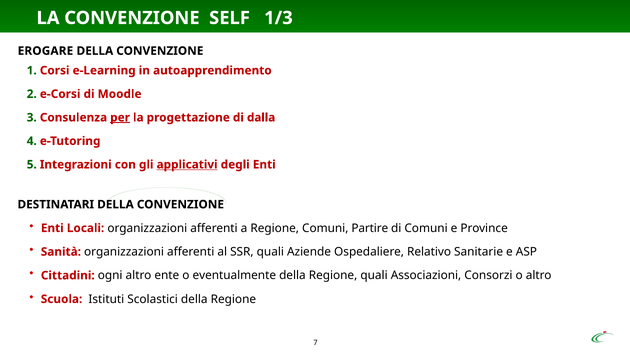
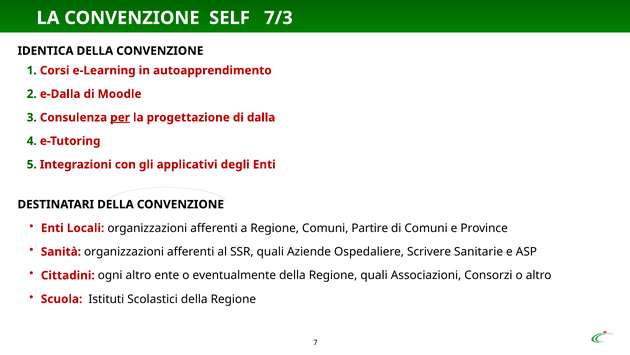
1/3: 1/3 -> 7/3
EROGARE: EROGARE -> IDENTICA
e-Corsi: e-Corsi -> e-Dalla
applicativi underline: present -> none
Relativo: Relativo -> Scrivere
